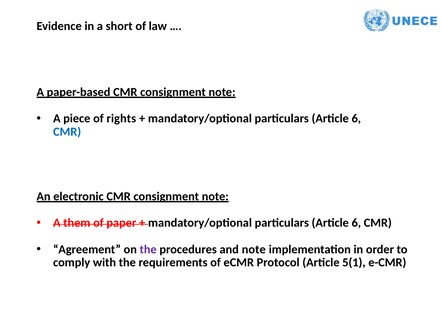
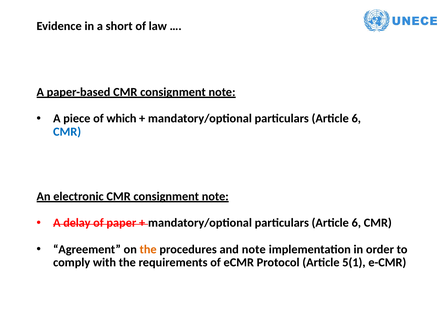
rights: rights -> which
them: them -> delay
the at (148, 250) colour: purple -> orange
